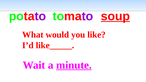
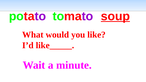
minute underline: present -> none
